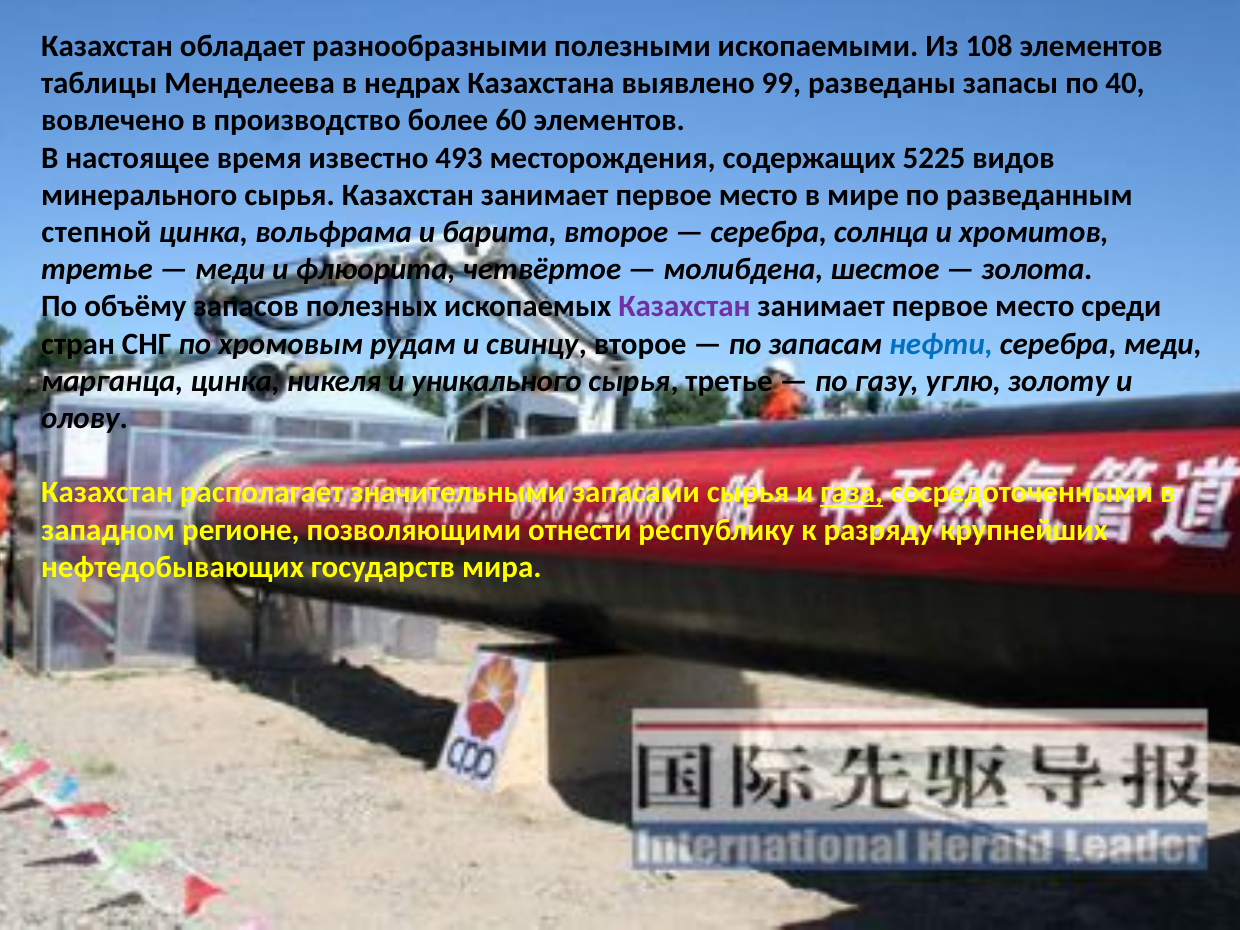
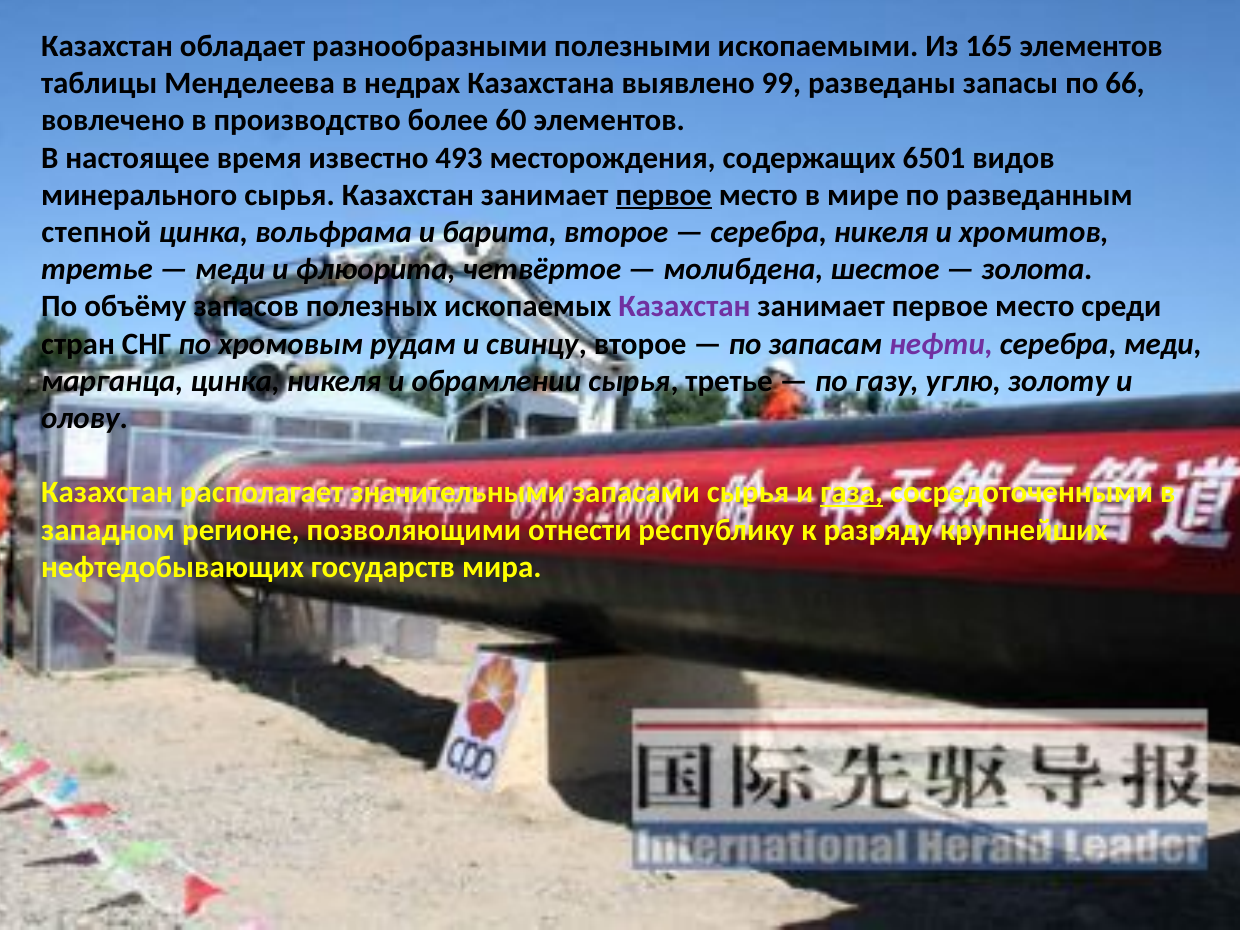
108: 108 -> 165
40: 40 -> 66
5225: 5225 -> 6501
первое at (664, 195) underline: none -> present
серебра солнца: солнца -> никеля
нефти colour: blue -> purple
уникального: уникального -> обрамлении
